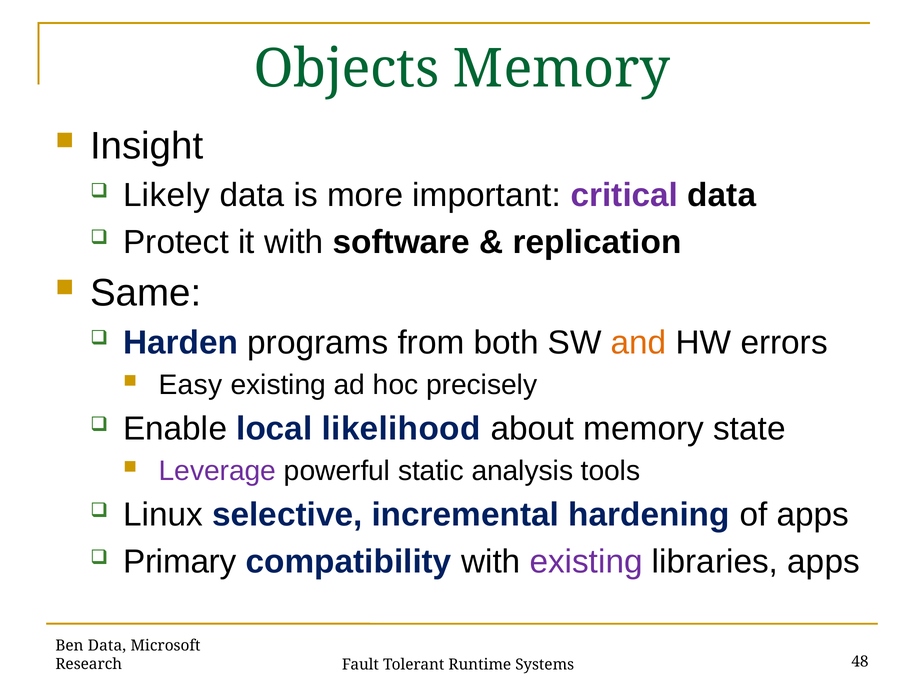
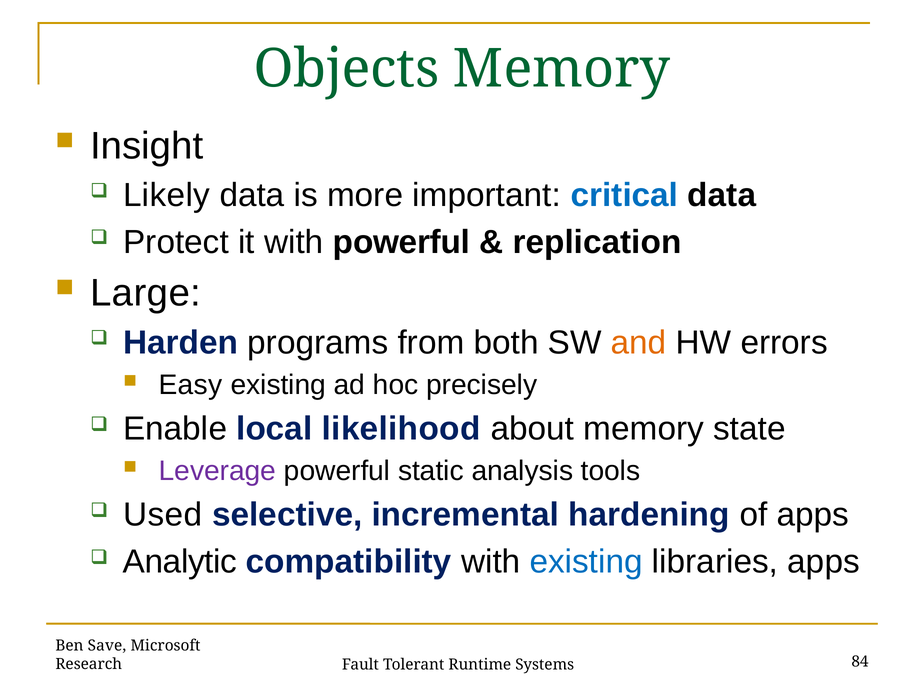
critical colour: purple -> blue
with software: software -> powerful
Same: Same -> Large
Linux: Linux -> Used
Primary: Primary -> Analytic
existing at (586, 562) colour: purple -> blue
Ben Data: Data -> Save
48: 48 -> 84
